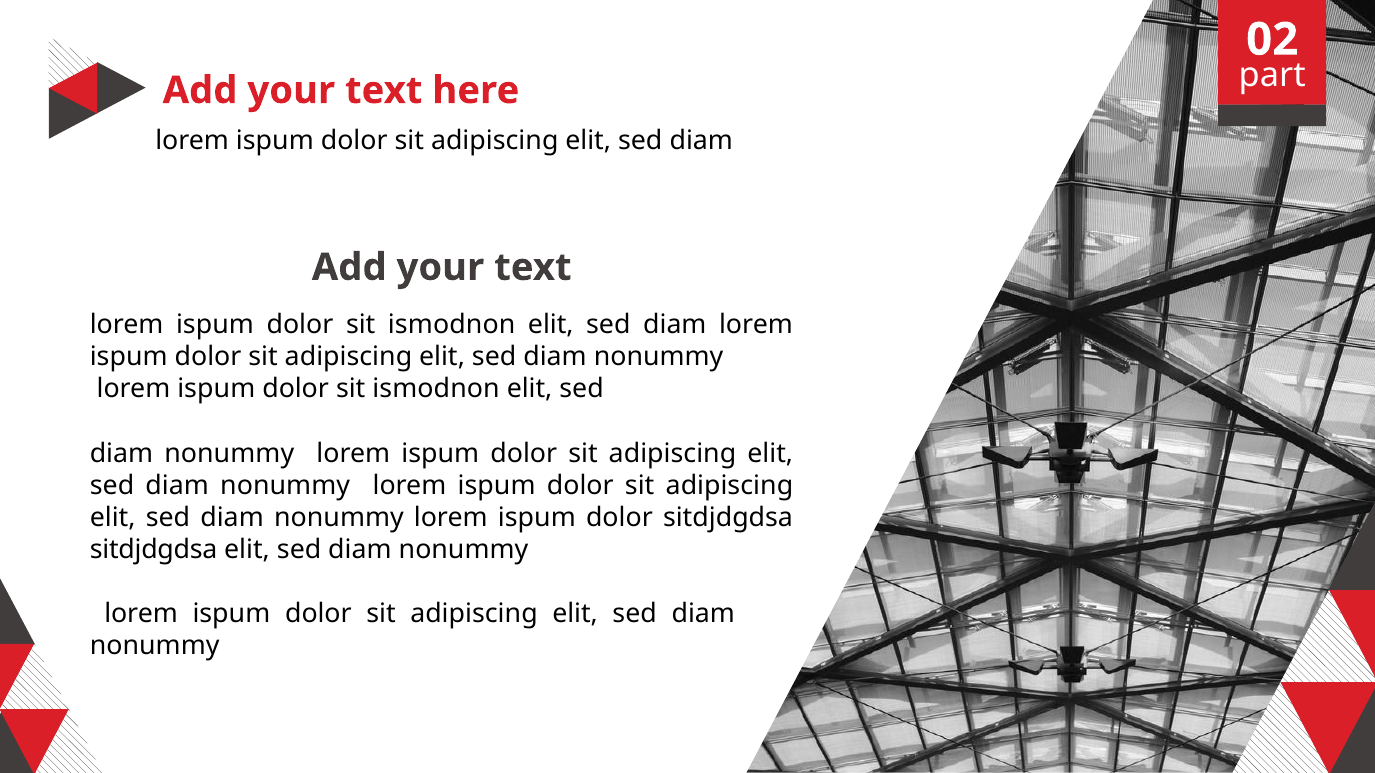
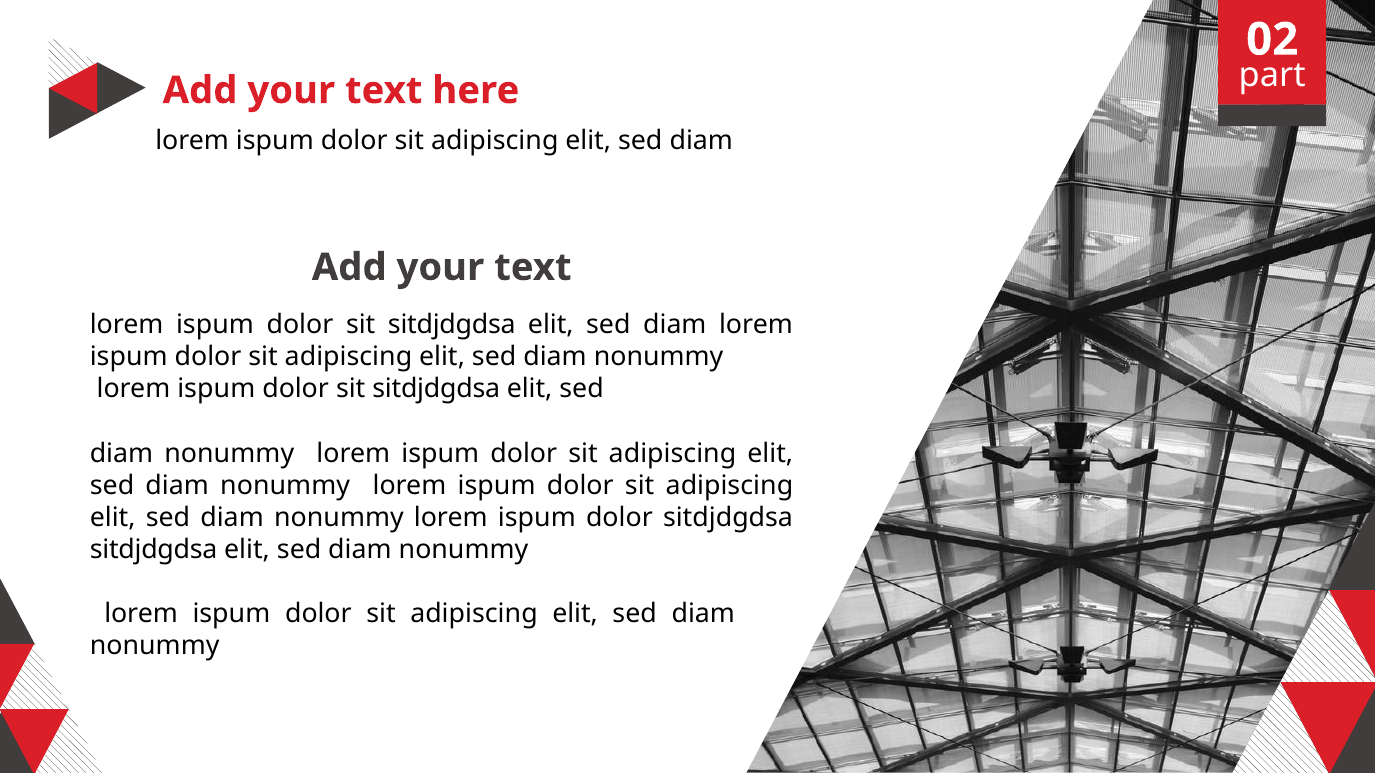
ismodnon at (452, 325): ismodnon -> sitdjdgdsa
ismodnon at (436, 389): ismodnon -> sitdjdgdsa
